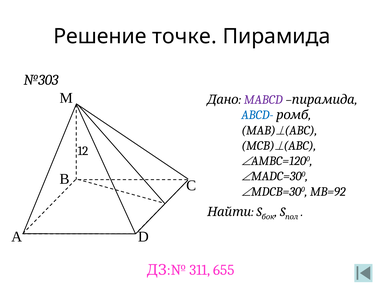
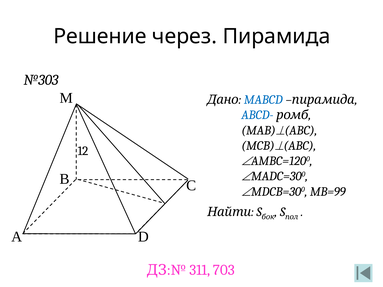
точке: точке -> через
MABCD colour: purple -> blue
MB=92: MB=92 -> MB=99
655: 655 -> 703
